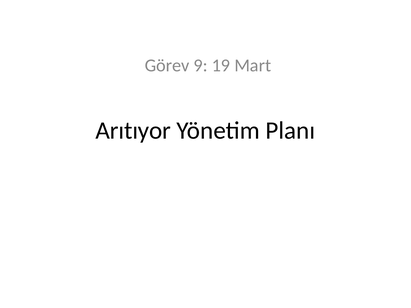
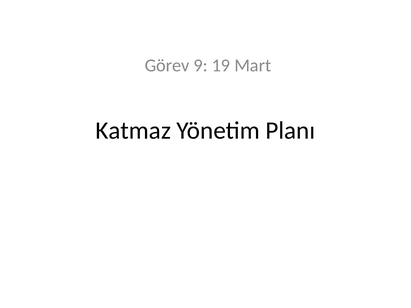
Arıtıyor: Arıtıyor -> Katmaz
